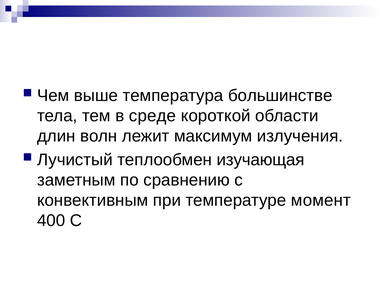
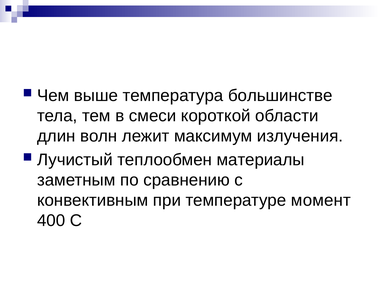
среде: среде -> смеси
изучающая: изучающая -> материалы
